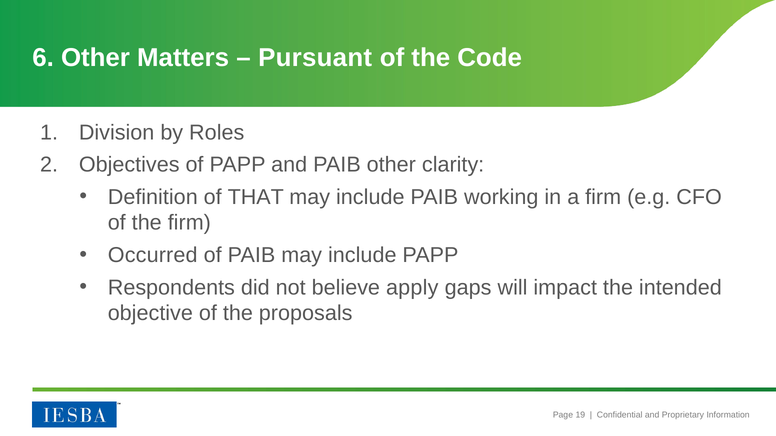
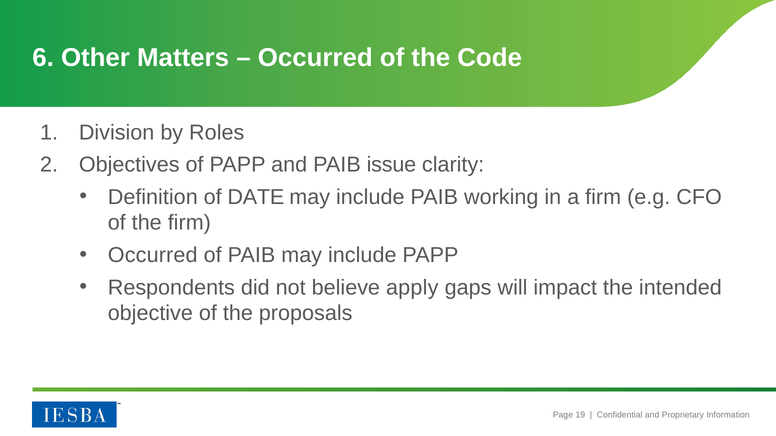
Pursuant at (315, 58): Pursuant -> Occurred
PAIB other: other -> issue
THAT: THAT -> DATE
